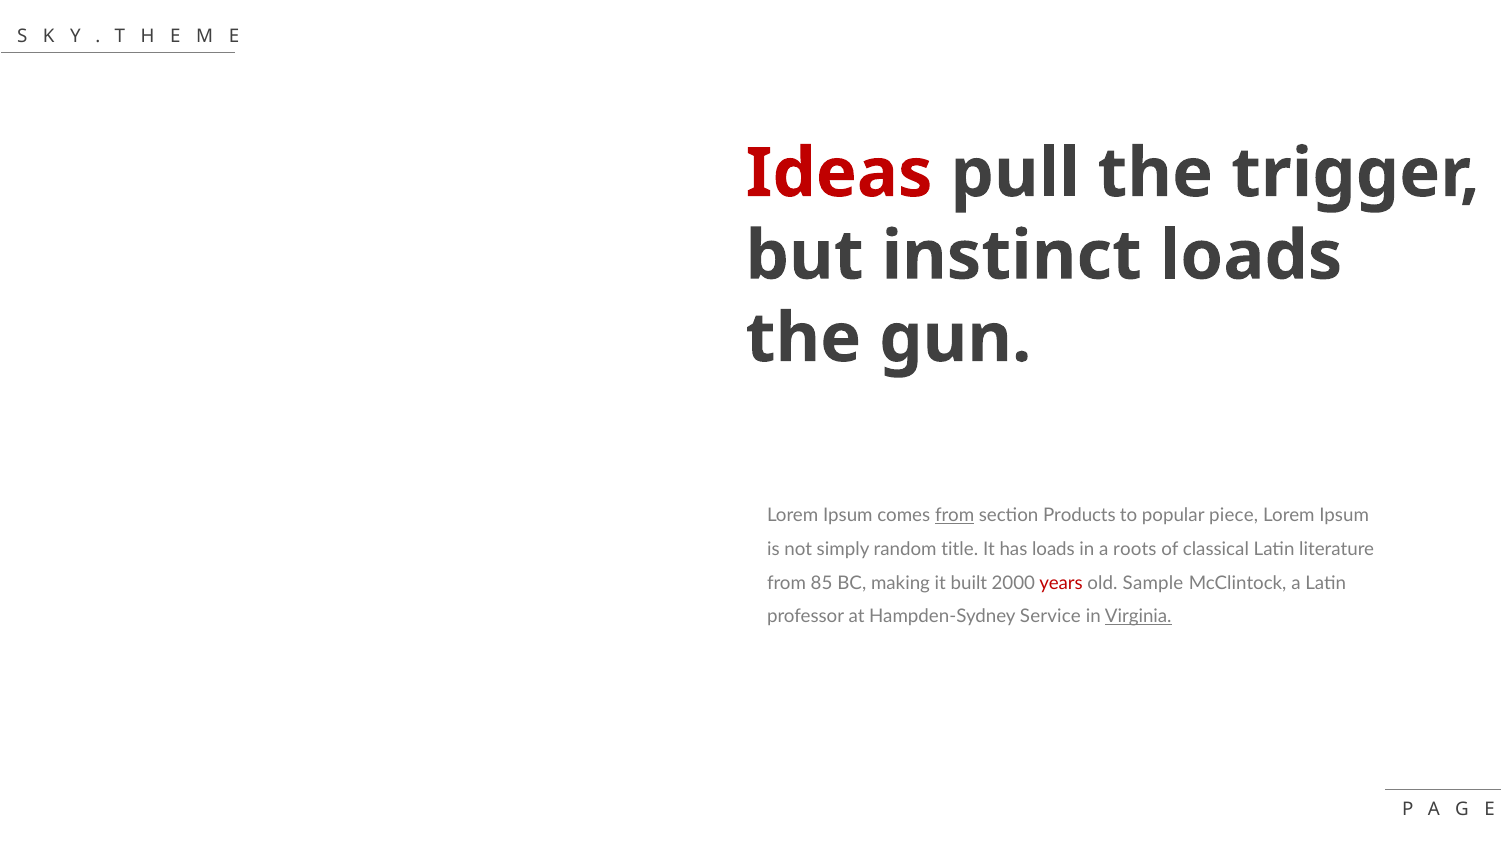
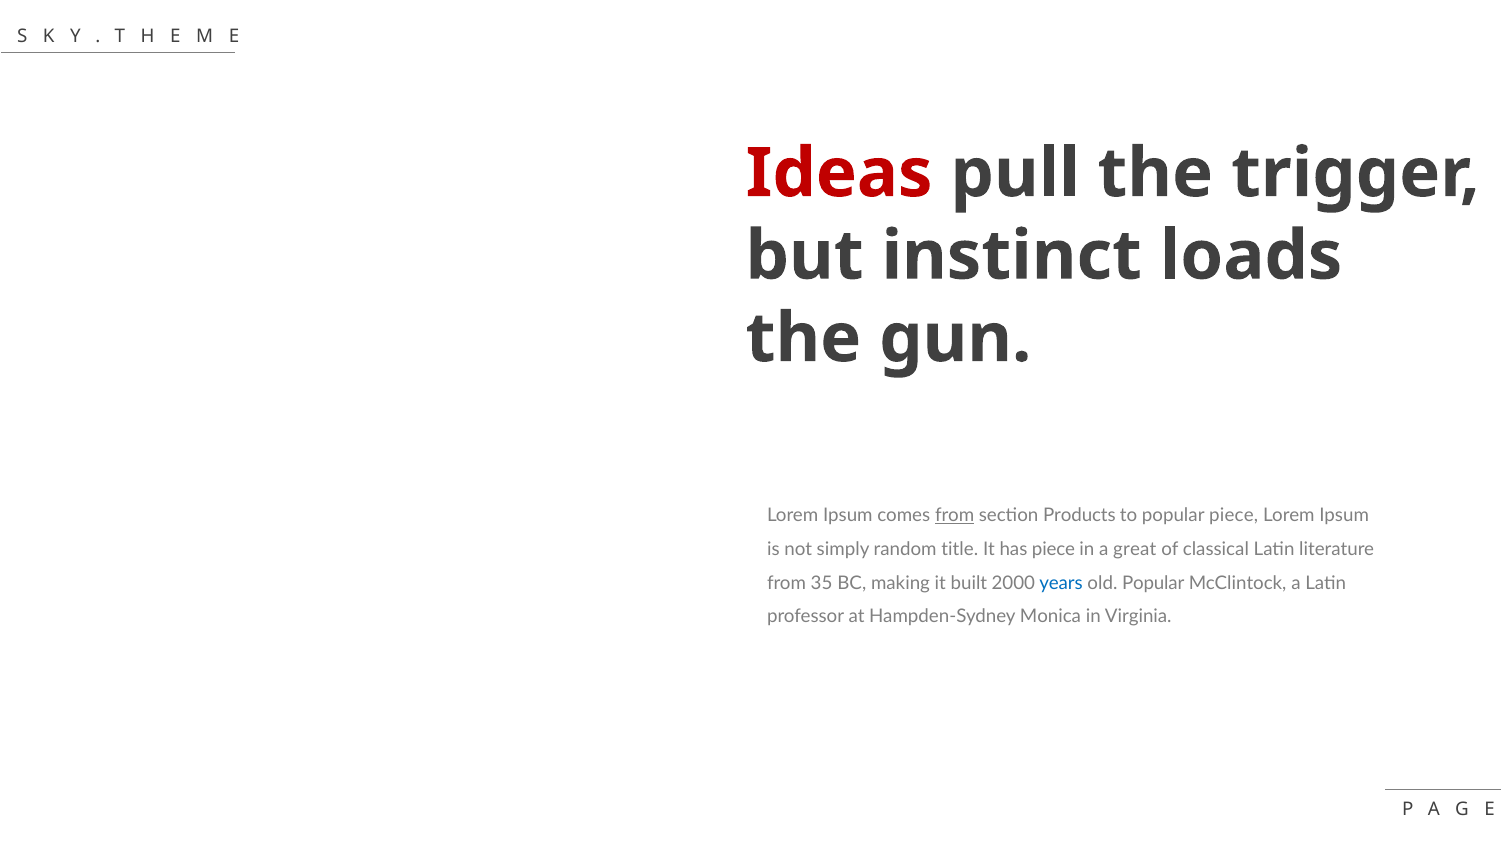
has loads: loads -> piece
roots: roots -> great
85: 85 -> 35
years colour: red -> blue
old Sample: Sample -> Popular
Service: Service -> Monica
Virginia underline: present -> none
